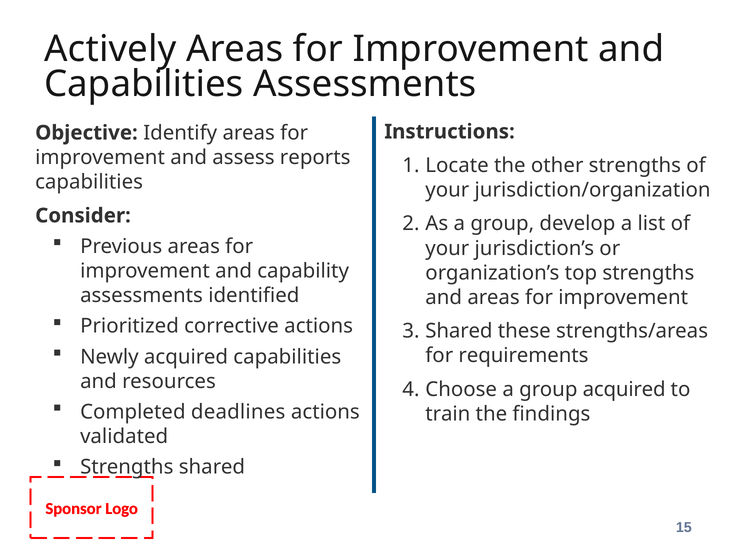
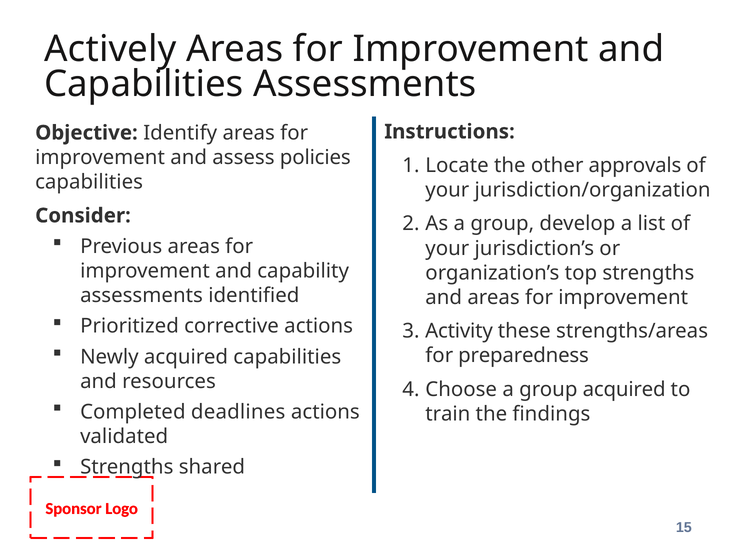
reports: reports -> policies
other strengths: strengths -> approvals
Shared at (459, 331): Shared -> Activity
requirements: requirements -> preparedness
